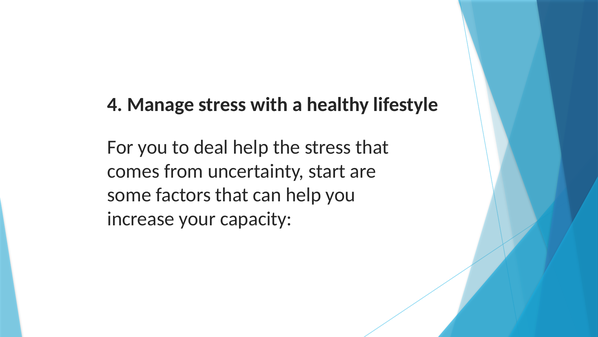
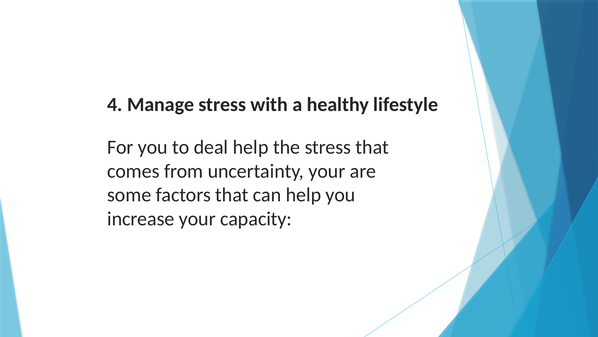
uncertainty start: start -> your
